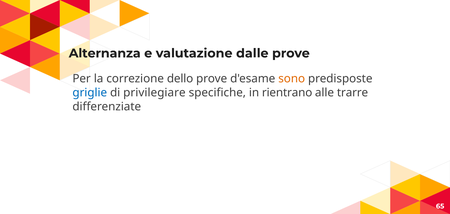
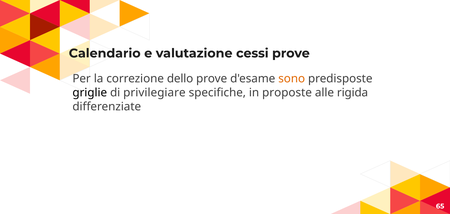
Alternanza: Alternanza -> Calendario
dalle: dalle -> cessi
griglie colour: blue -> black
rientrano: rientrano -> proposte
trarre: trarre -> rigida
